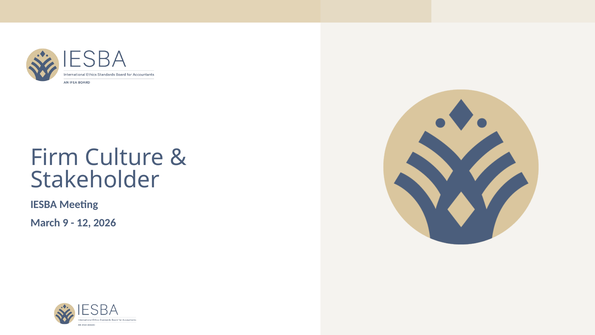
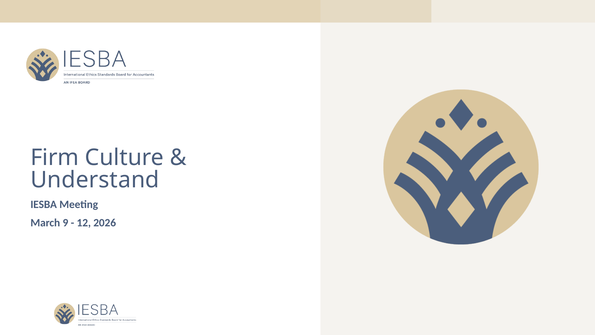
Stakeholder: Stakeholder -> Understand
